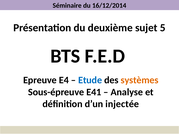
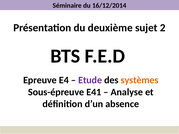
5: 5 -> 2
Etude colour: blue -> purple
injectée: injectée -> absence
